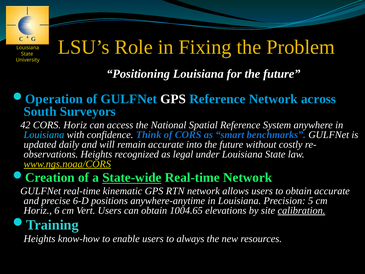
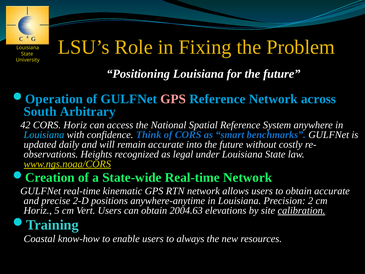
GPS at (173, 99) colour: white -> pink
Surveyors: Surveyors -> Arbitrary
State-wide underline: present -> none
6-D: 6-D -> 2-D
5: 5 -> 2
6: 6 -> 5
1004.65: 1004.65 -> 2004.63
Heights at (40, 239): Heights -> Coastal
